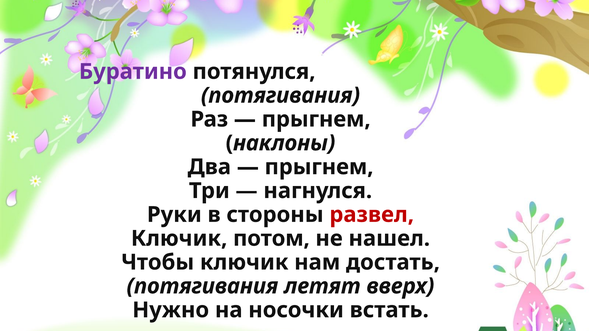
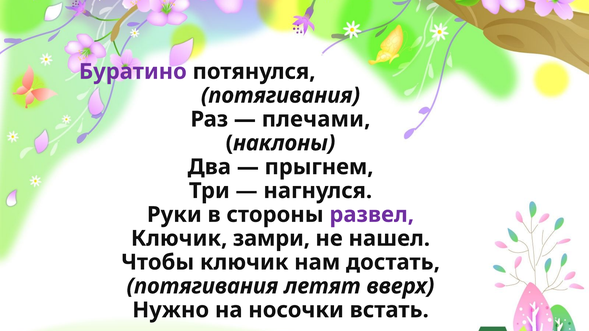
прыгнем at (316, 119): прыгнем -> плечами
развел colour: red -> purple
потом: потом -> замри
